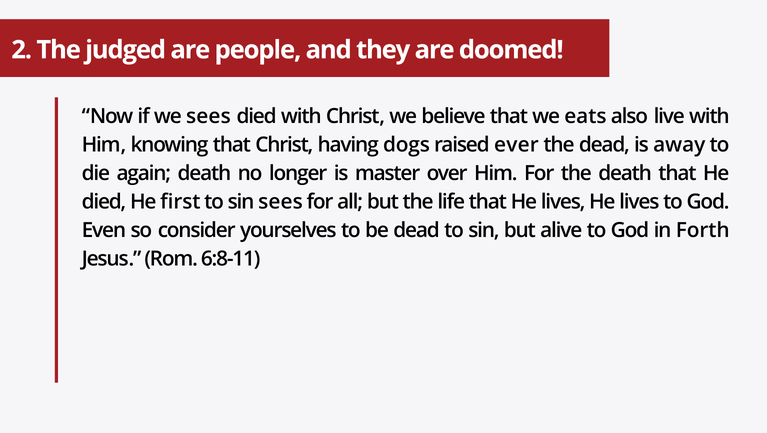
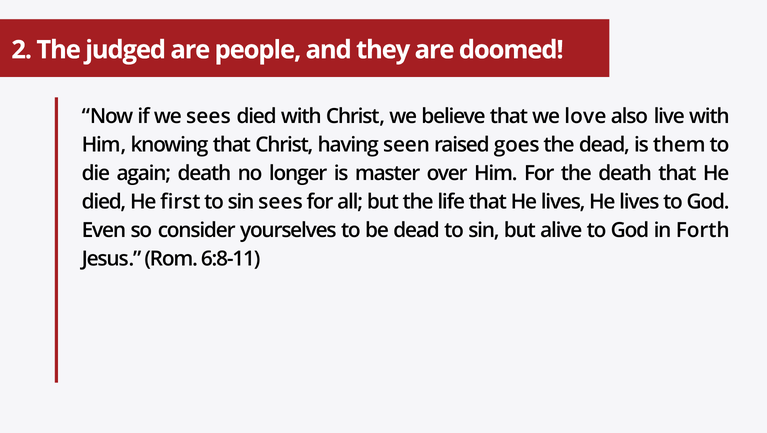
eats: eats -> love
dogs: dogs -> seen
ever: ever -> goes
away: away -> them
